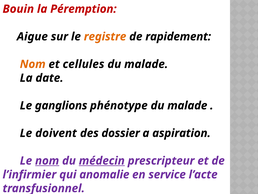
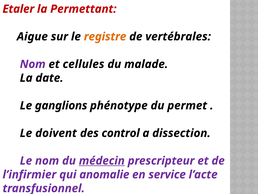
Bouin: Bouin -> Etaler
Péremption: Péremption -> Permettant
rapidement: rapidement -> vertébrales
Nom at (33, 64) colour: orange -> purple
phénotype du malade: malade -> permet
dossier: dossier -> control
aspiration: aspiration -> dissection
nom at (47, 160) underline: present -> none
